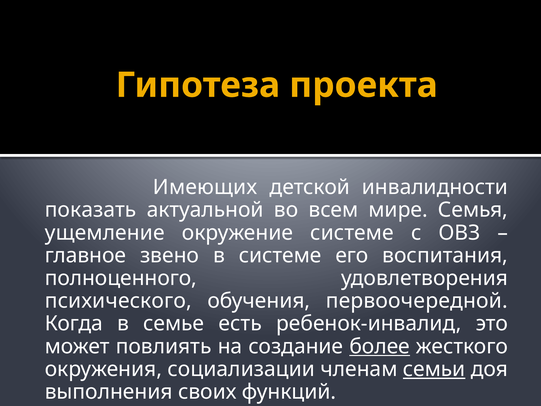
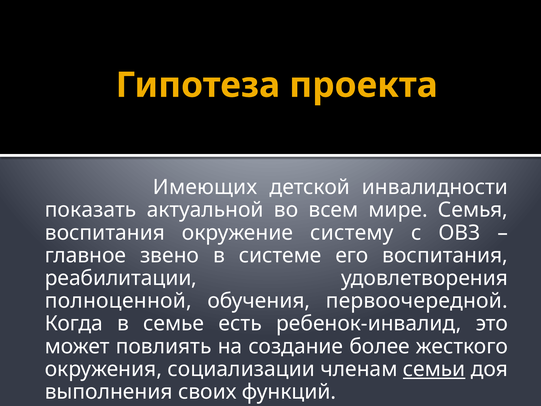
ущемление at (105, 233): ущемление -> воспитания
окружение системе: системе -> систему
полноценного: полноценного -> реабилитации
психического: психического -> полноценной
более underline: present -> none
